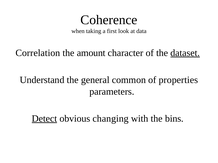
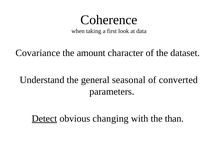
Correlation: Correlation -> Covariance
dataset underline: present -> none
common: common -> seasonal
properties: properties -> converted
bins: bins -> than
